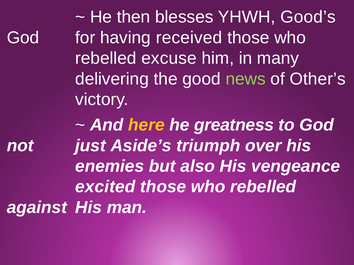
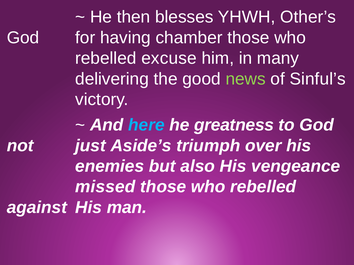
Good’s: Good’s -> Other’s
received: received -> chamber
Other’s: Other’s -> Sinful’s
here colour: yellow -> light blue
excited: excited -> missed
